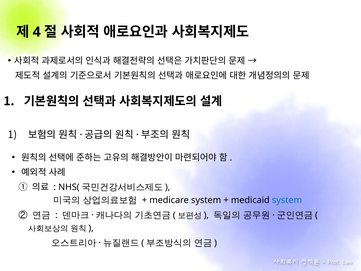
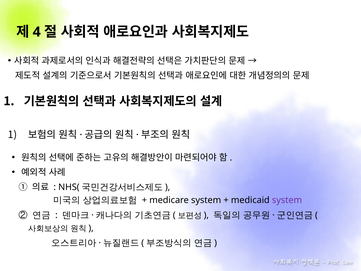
system at (287, 200) colour: blue -> purple
